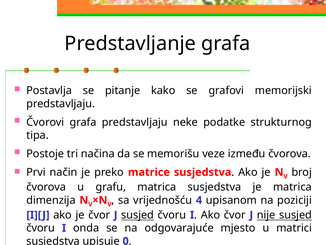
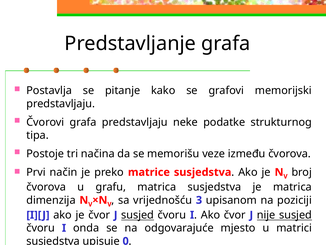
4: 4 -> 3
